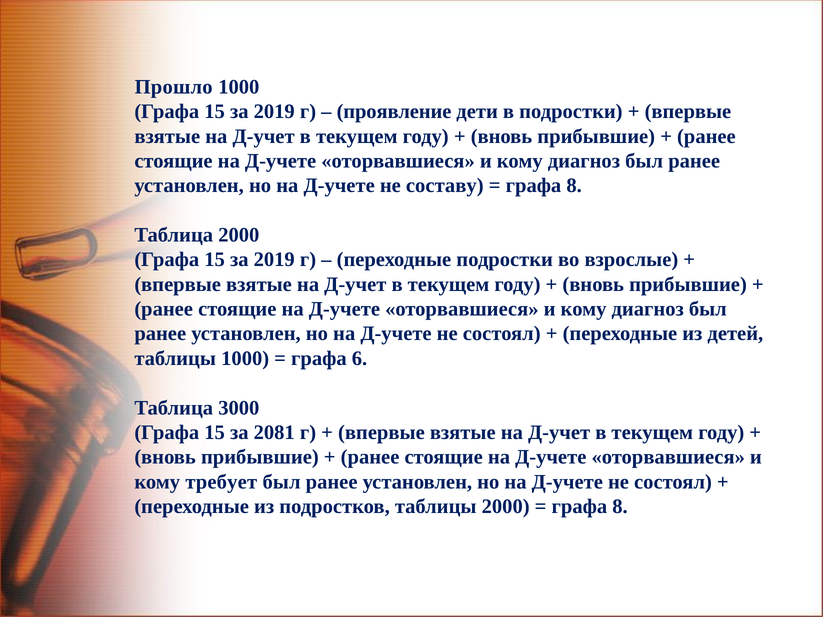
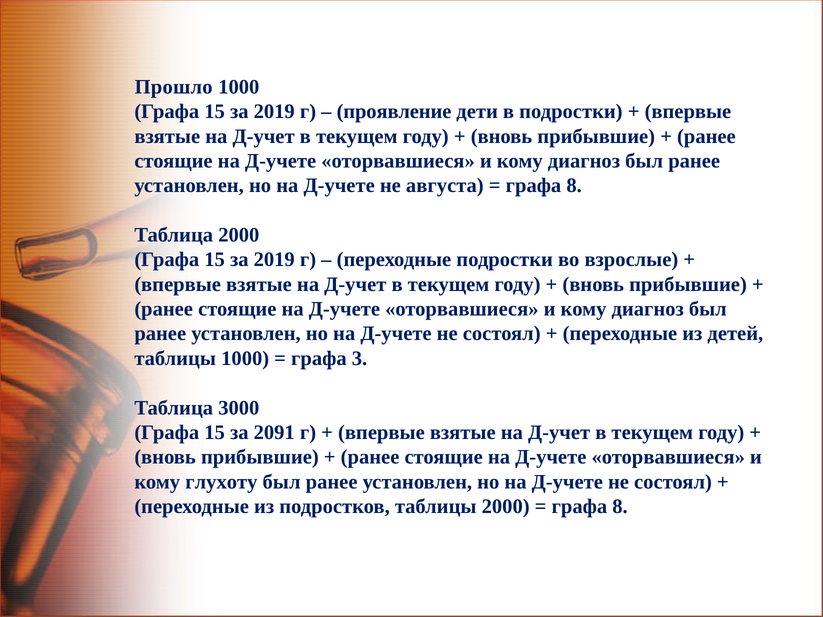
составу: составу -> августа
6: 6 -> 3
2081: 2081 -> 2091
требует: требует -> глухоту
